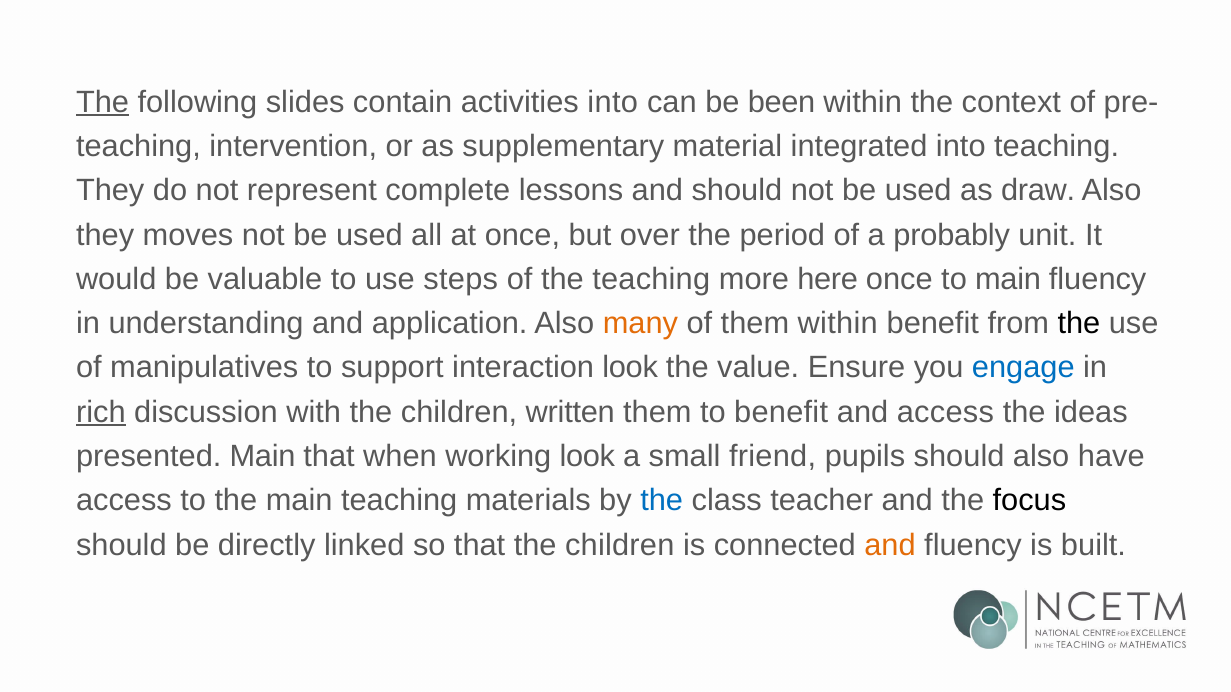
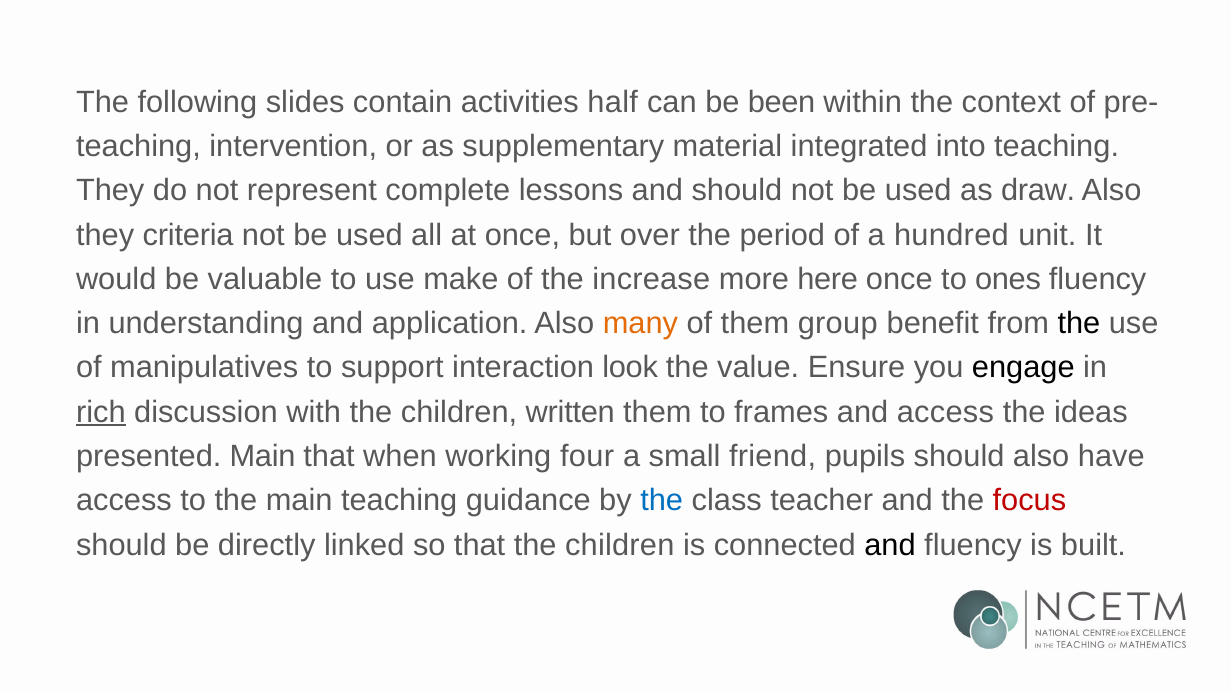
The at (103, 102) underline: present -> none
activities into: into -> half
moves: moves -> criteria
probably: probably -> hundred
steps: steps -> make
the teaching: teaching -> increase
to main: main -> ones
them within: within -> group
engage colour: blue -> black
to benefit: benefit -> frames
working look: look -> four
materials: materials -> guidance
focus colour: black -> red
and at (890, 545) colour: orange -> black
